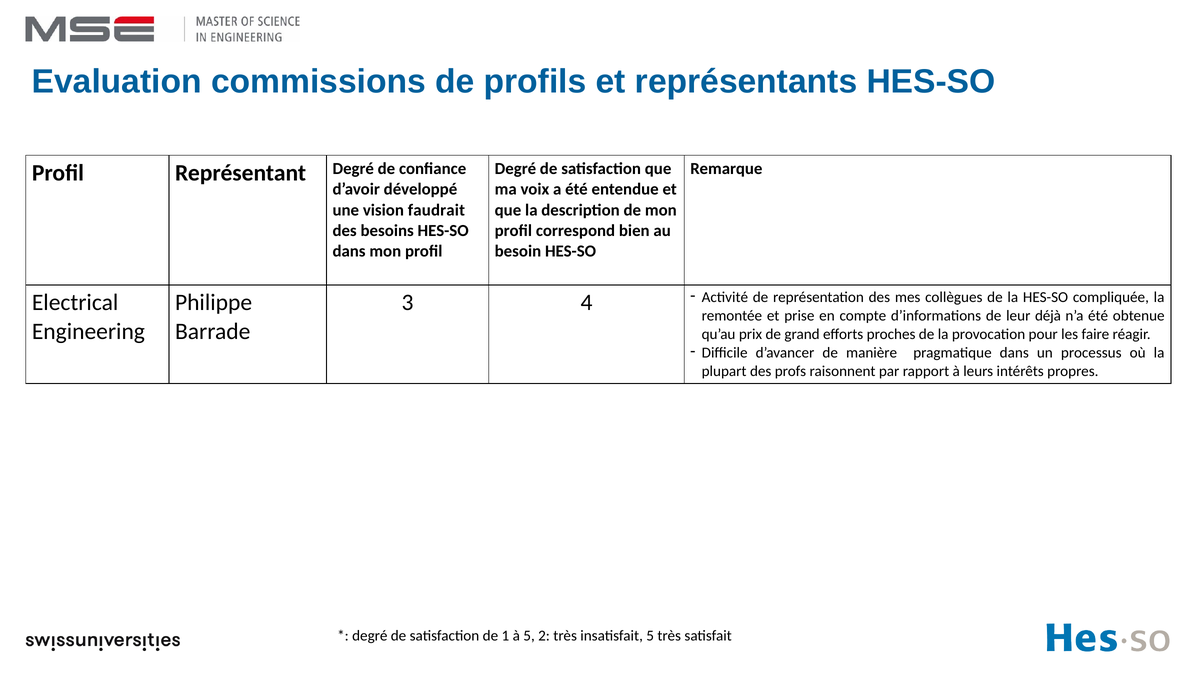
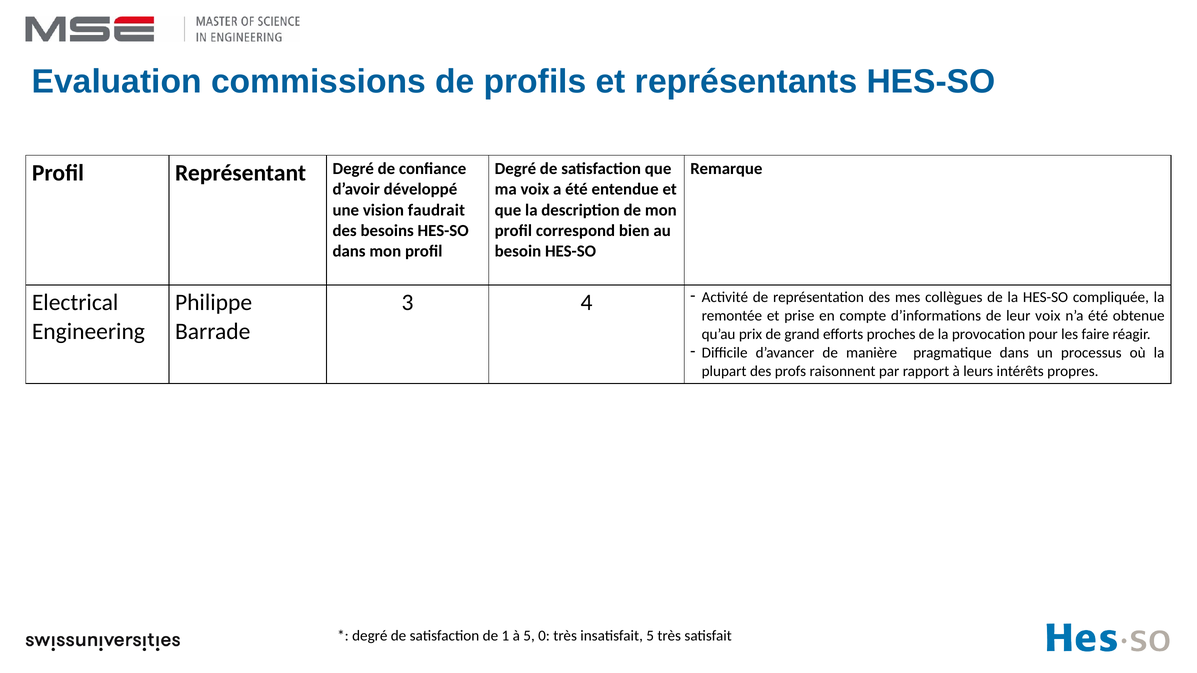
leur déjà: déjà -> voix
2: 2 -> 0
